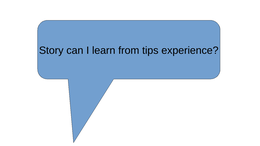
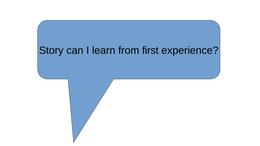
tips: tips -> first
